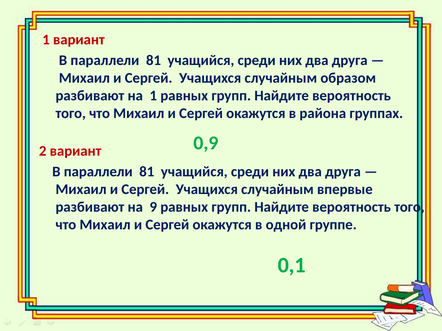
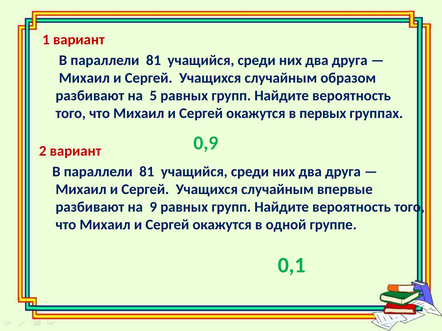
на 1: 1 -> 5
района: района -> первых
